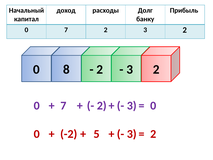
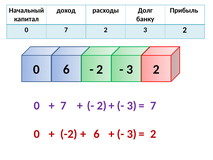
0 8: 8 -> 6
0 at (153, 105): 0 -> 7
5 at (97, 134): 5 -> 6
